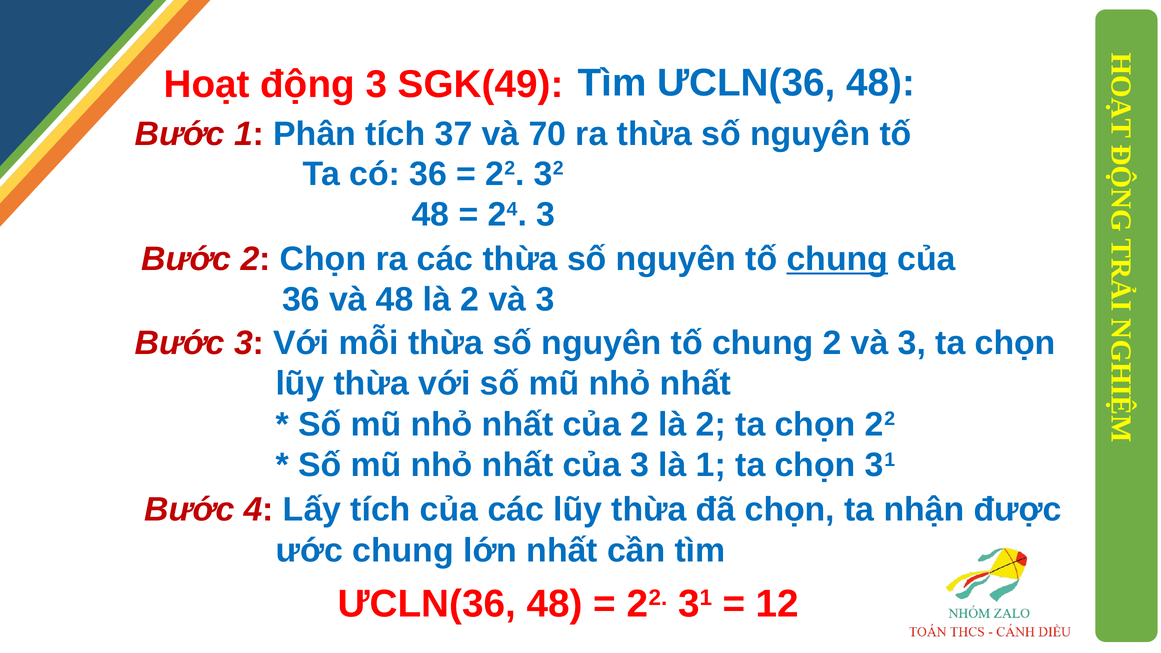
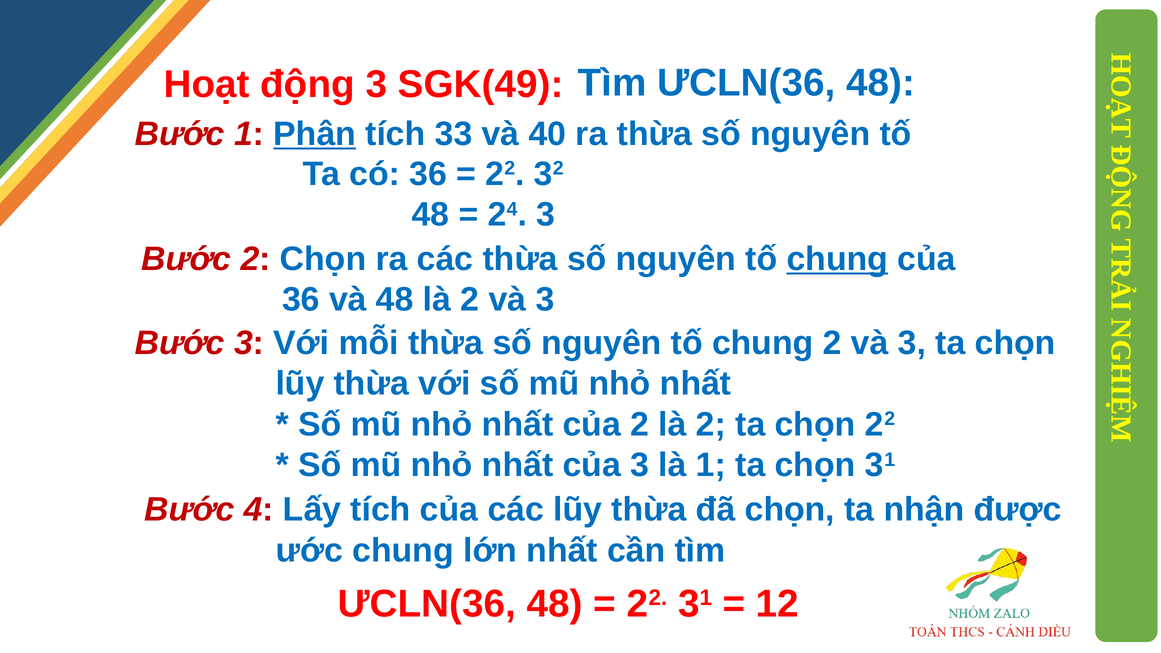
Phân underline: none -> present
37: 37 -> 33
70: 70 -> 40
